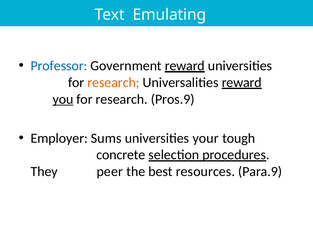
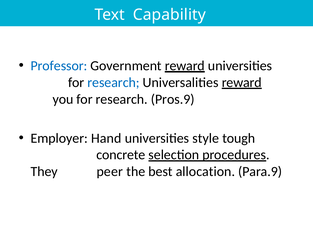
Emulating: Emulating -> Capability
research at (113, 82) colour: orange -> blue
you underline: present -> none
Sums: Sums -> Hand
your: your -> style
resources: resources -> allocation
